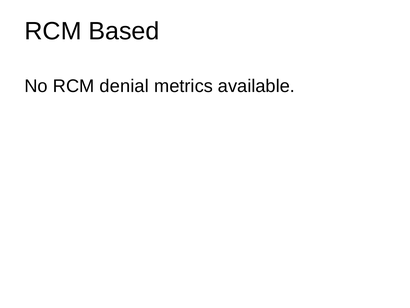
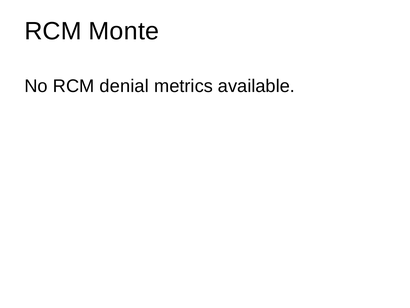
Based: Based -> Monte
